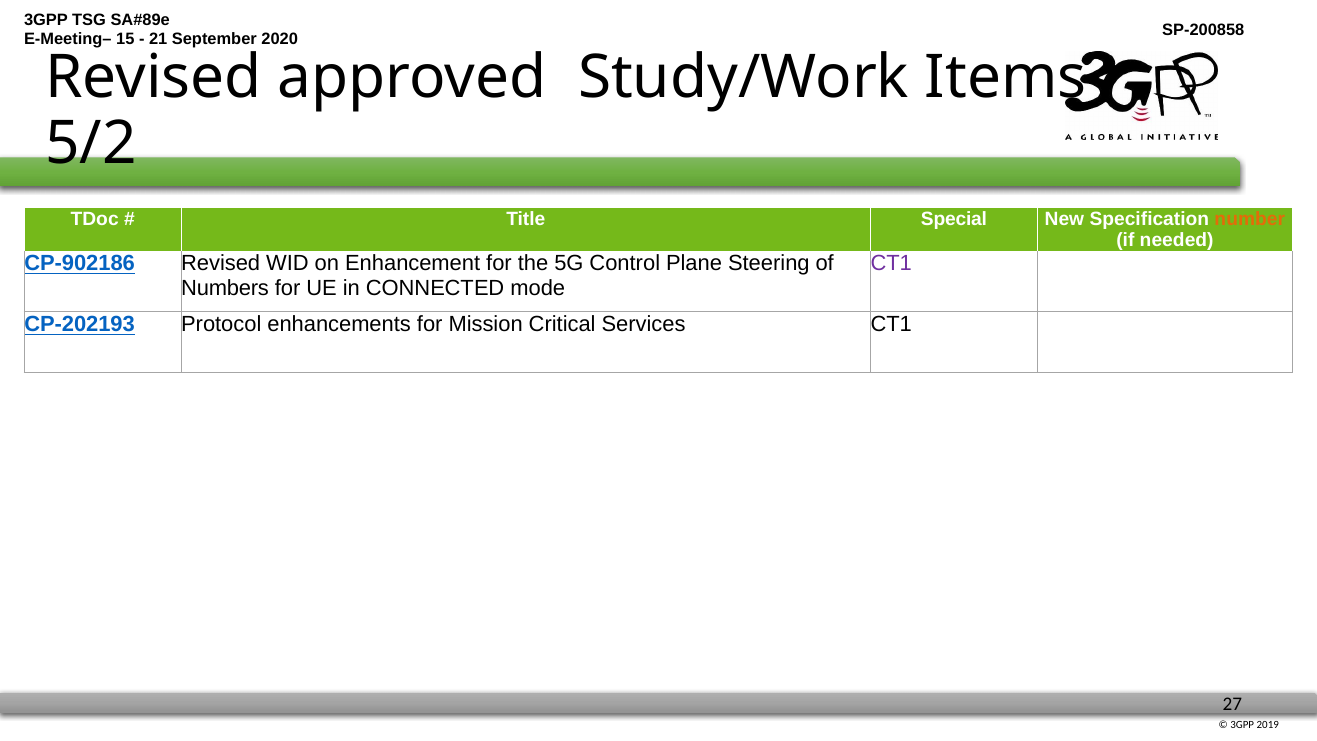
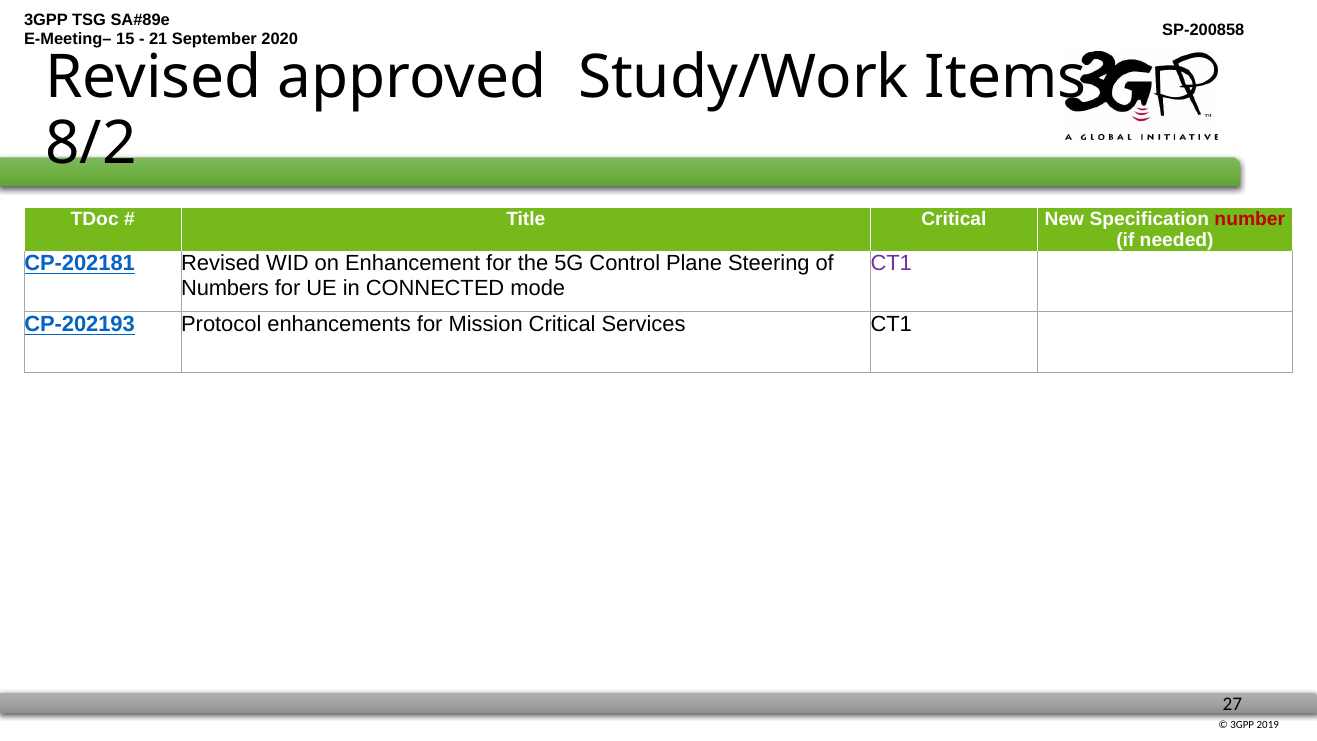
5/2: 5/2 -> 8/2
Title Special: Special -> Critical
number colour: orange -> red
CP-902186: CP-902186 -> CP-202181
